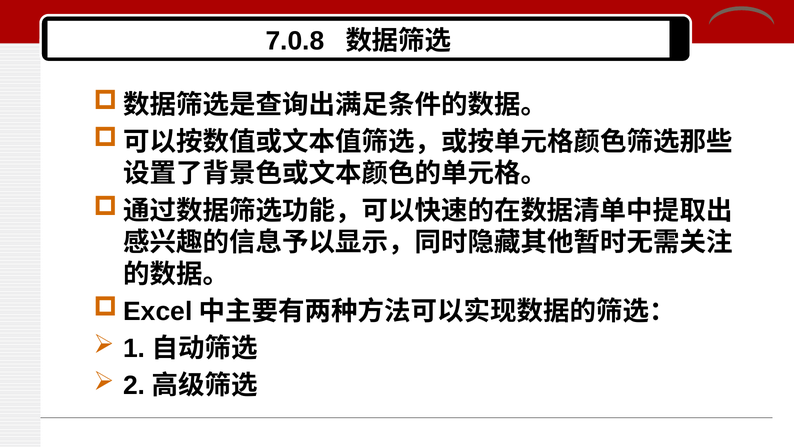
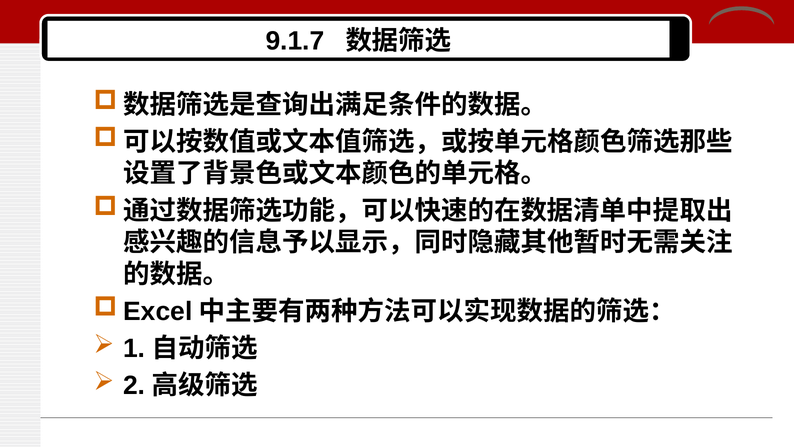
7.0.8: 7.0.8 -> 9.1.7
